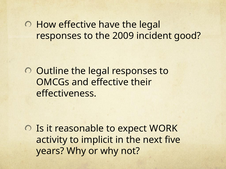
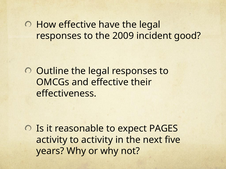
WORK: WORK -> PAGES
to implicit: implicit -> activity
